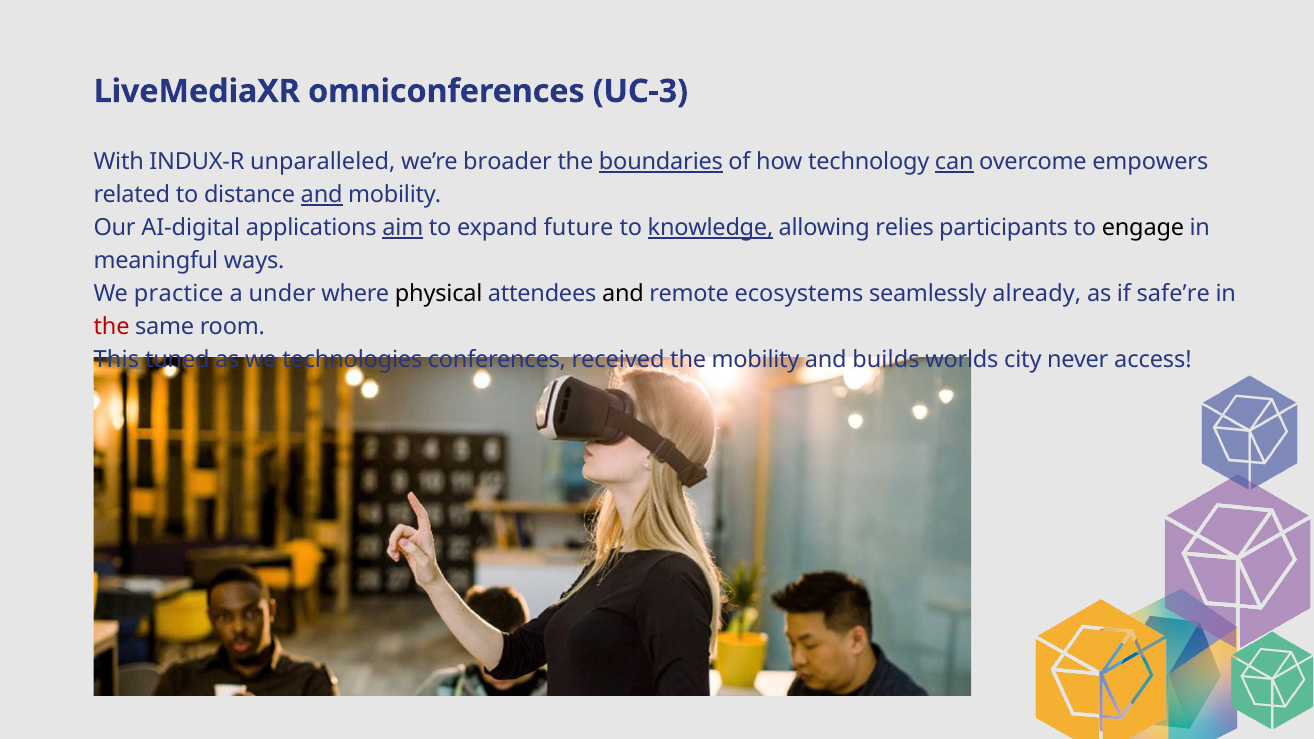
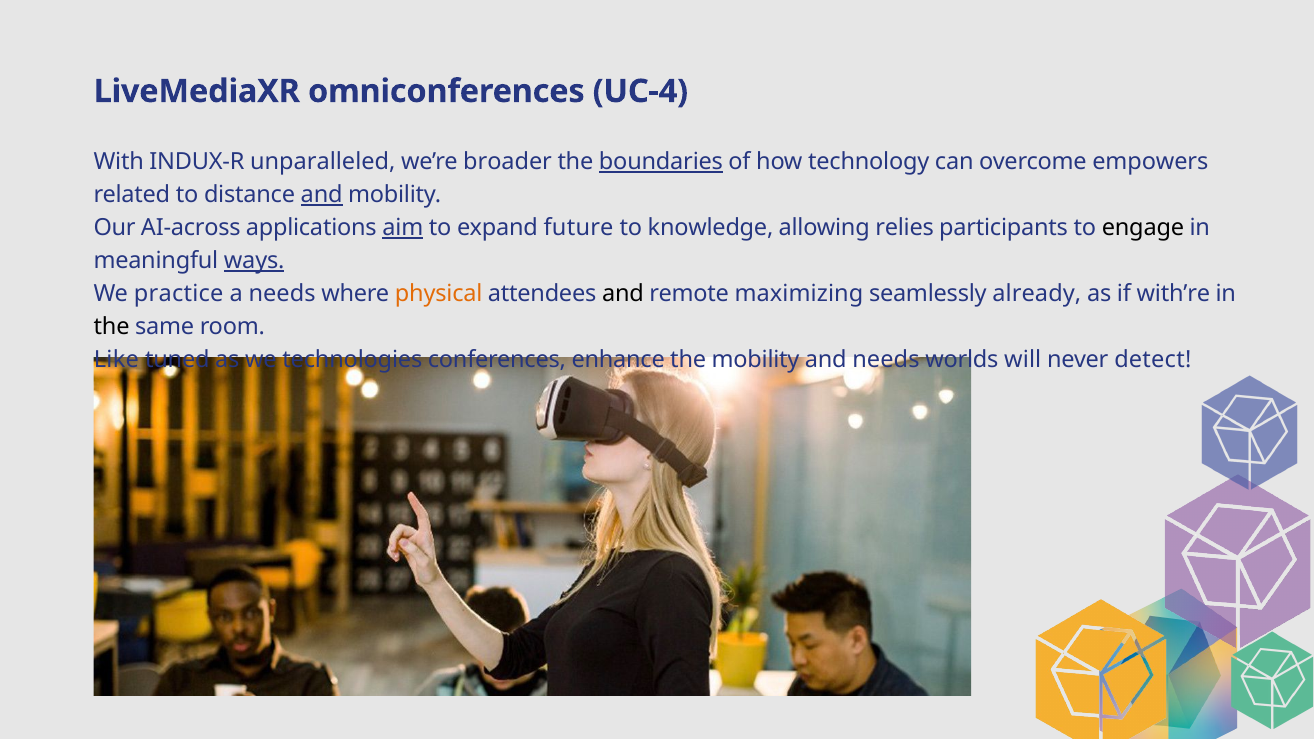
UC-3: UC-3 -> UC-4
can underline: present -> none
AI-digital: AI-digital -> AI-across
knowledge underline: present -> none
ways underline: none -> present
a under: under -> needs
physical colour: black -> orange
ecosystems: ecosystems -> maximizing
safe’re: safe’re -> with’re
the at (112, 327) colour: red -> black
This: This -> Like
received: received -> enhance
and builds: builds -> needs
city: city -> will
access: access -> detect
